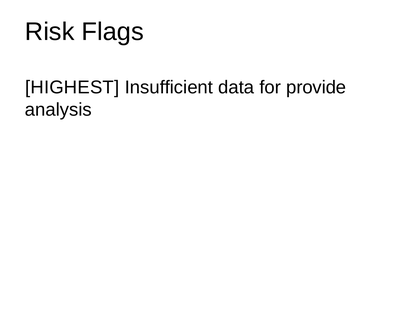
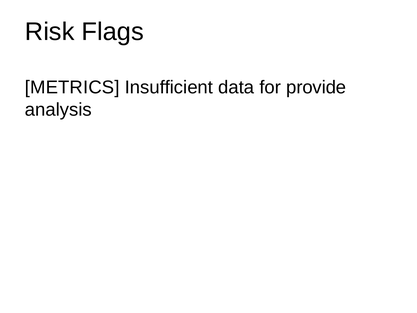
HIGHEST: HIGHEST -> METRICS
